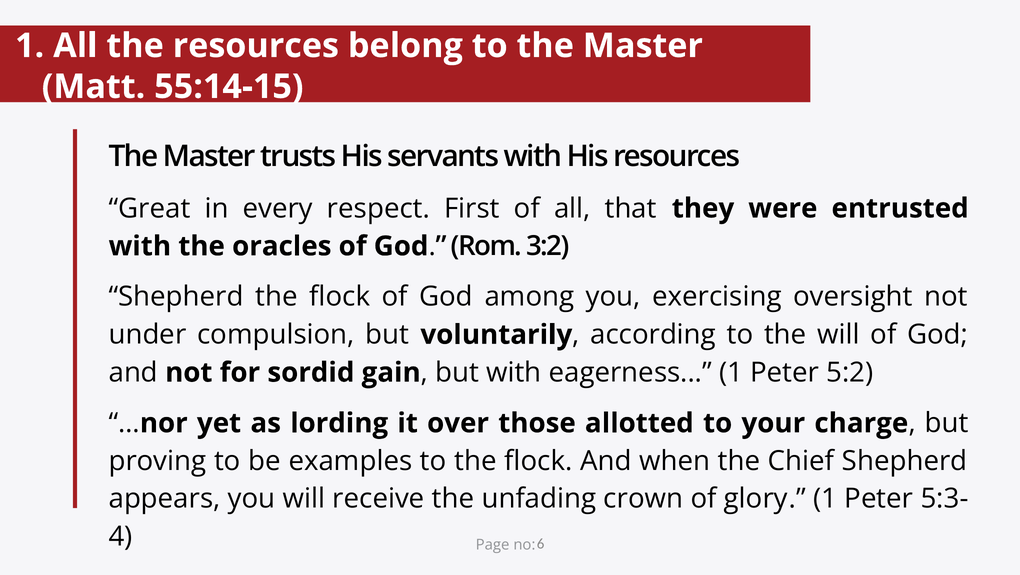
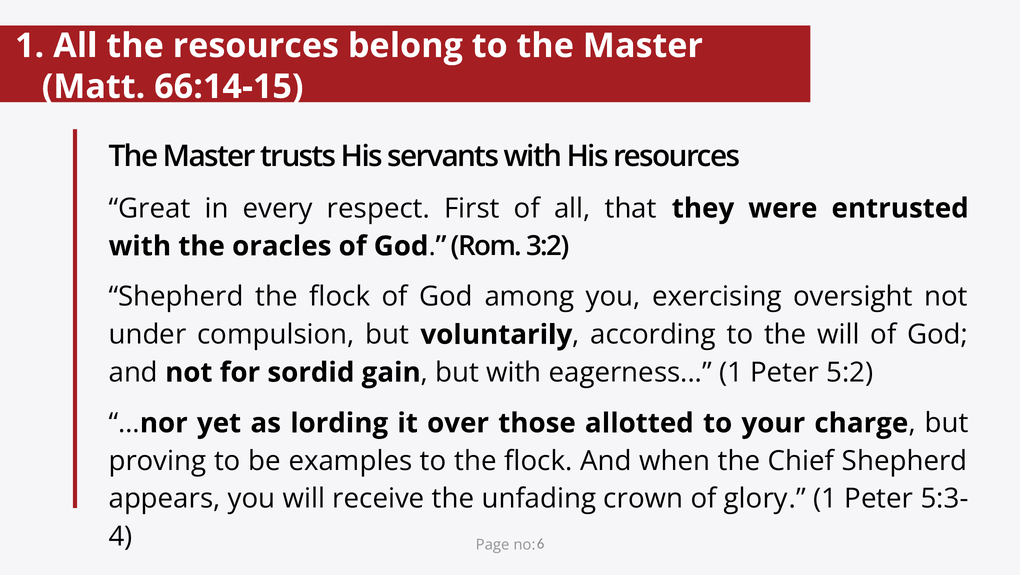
55:14-15: 55:14-15 -> 66:14-15
